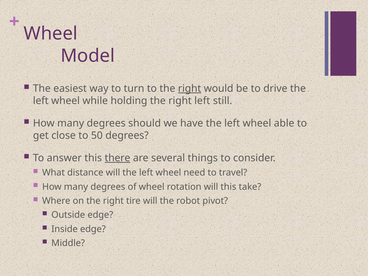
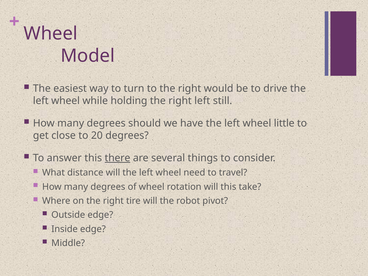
right at (190, 88) underline: present -> none
able: able -> little
50: 50 -> 20
